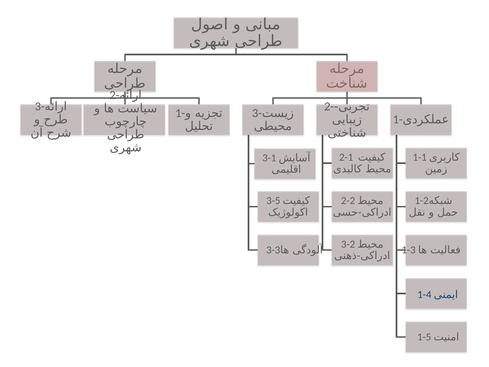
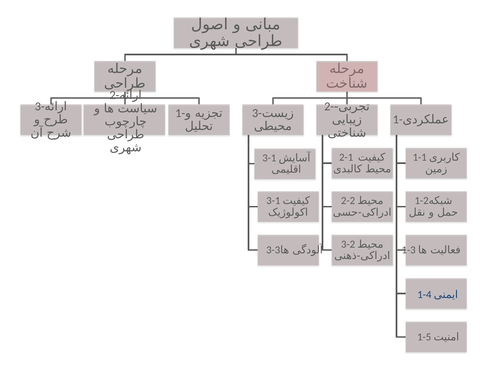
3-5 at (273, 201): 3-5 -> 3-1
